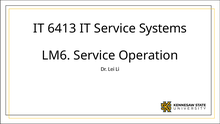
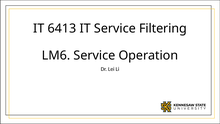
Systems: Systems -> Filtering
